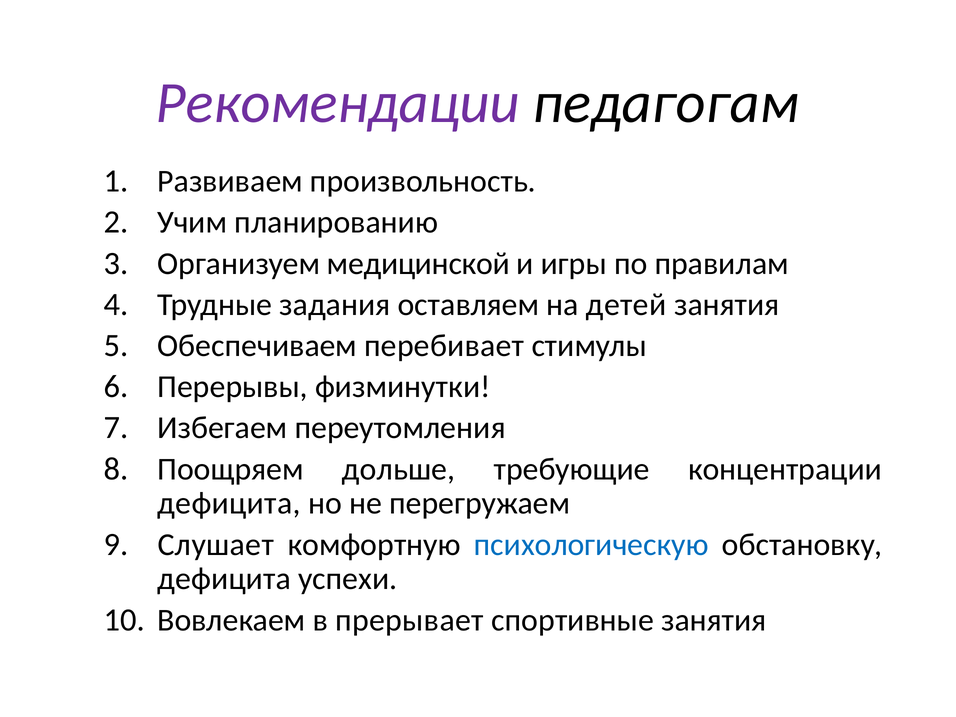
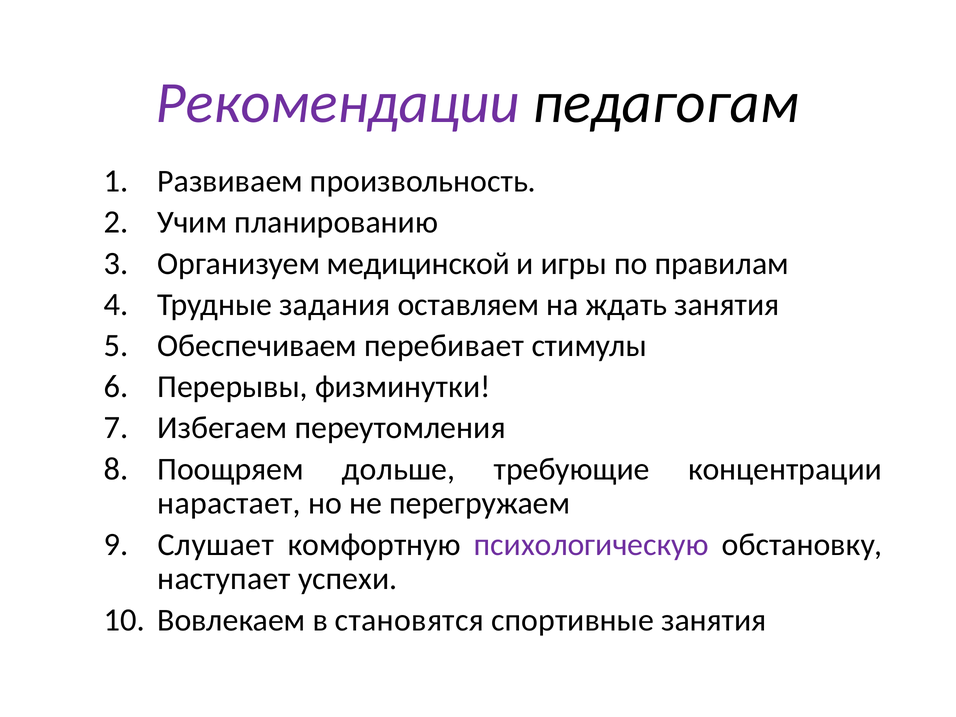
детей: детей -> ждать
дефицита at (229, 503): дефицита -> нарастает
психологическую colour: blue -> purple
дефицита at (224, 579): дефицита -> наступает
прерывает: прерывает -> становятся
